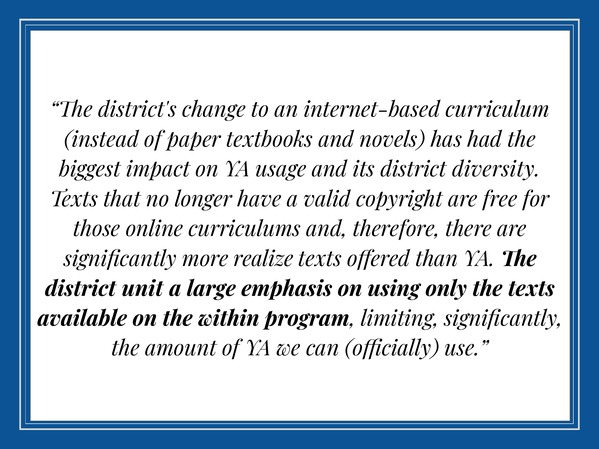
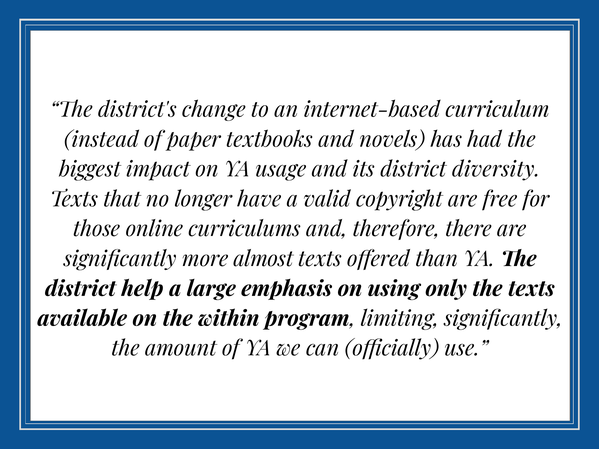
realize: realize -> almost
unit: unit -> help
